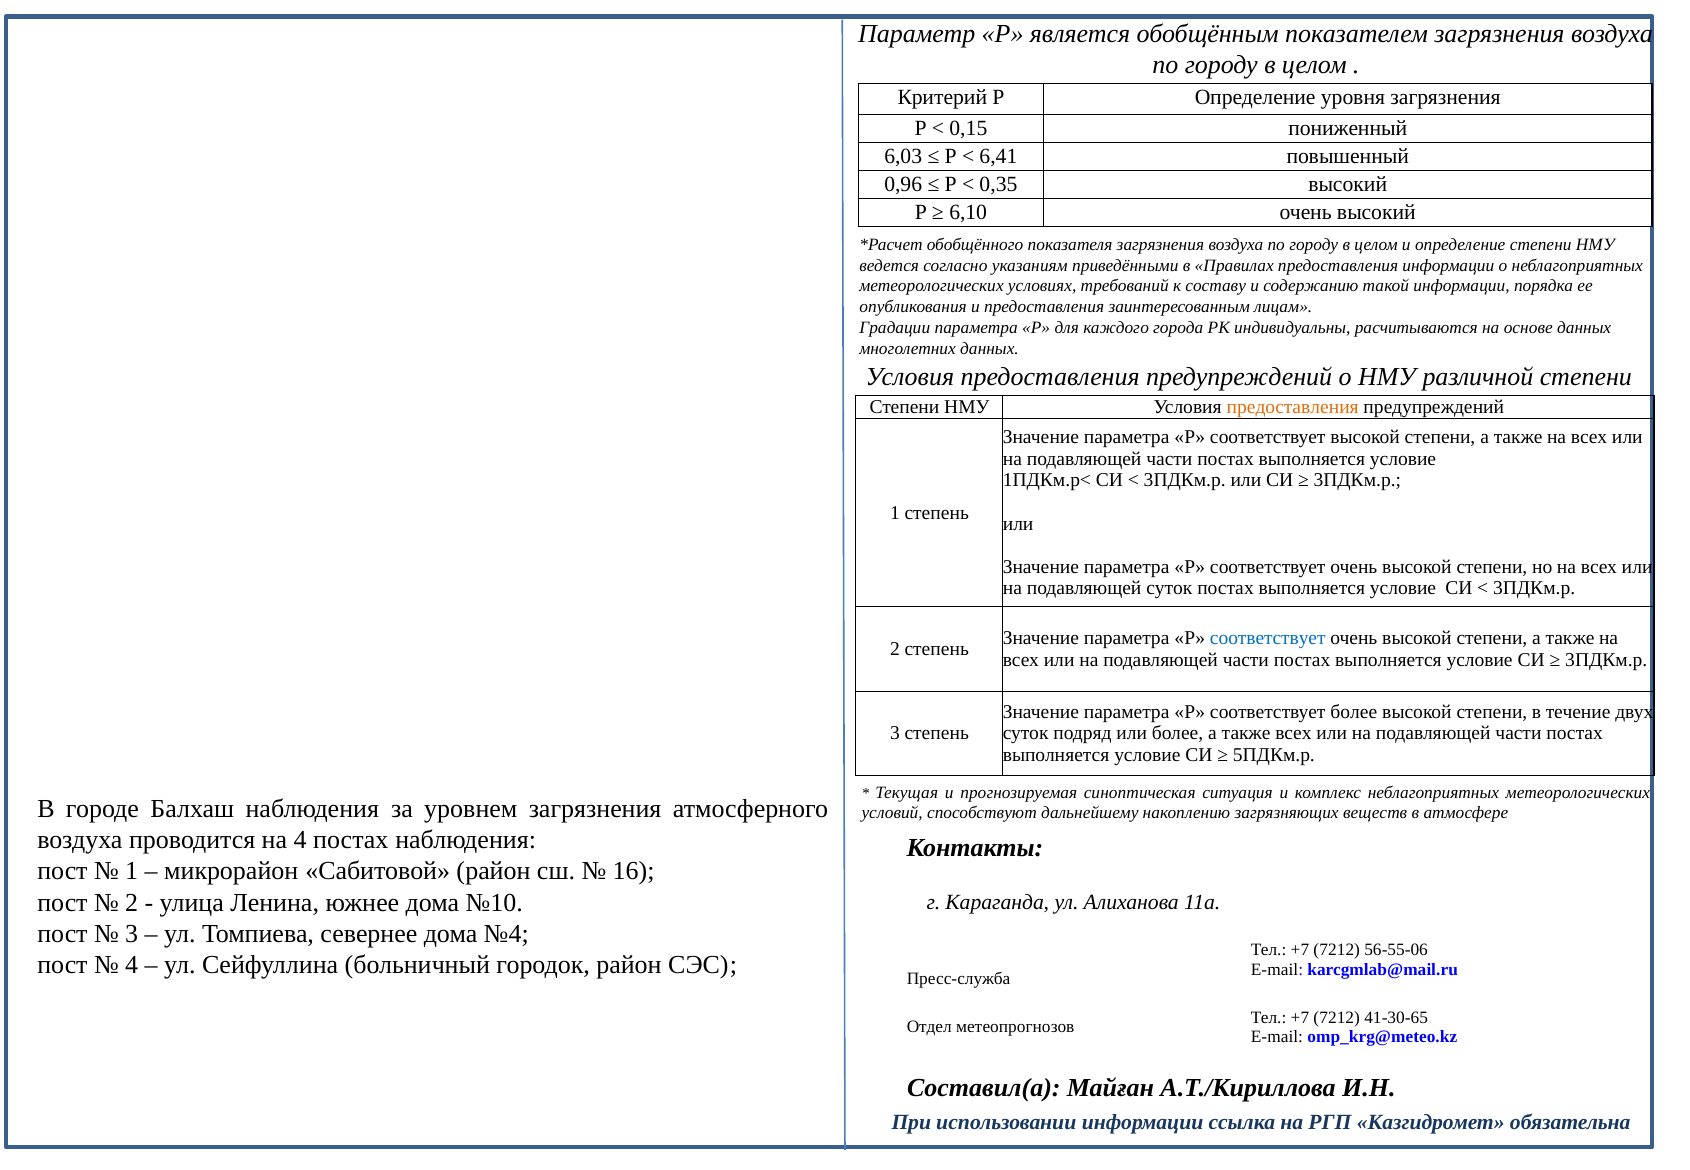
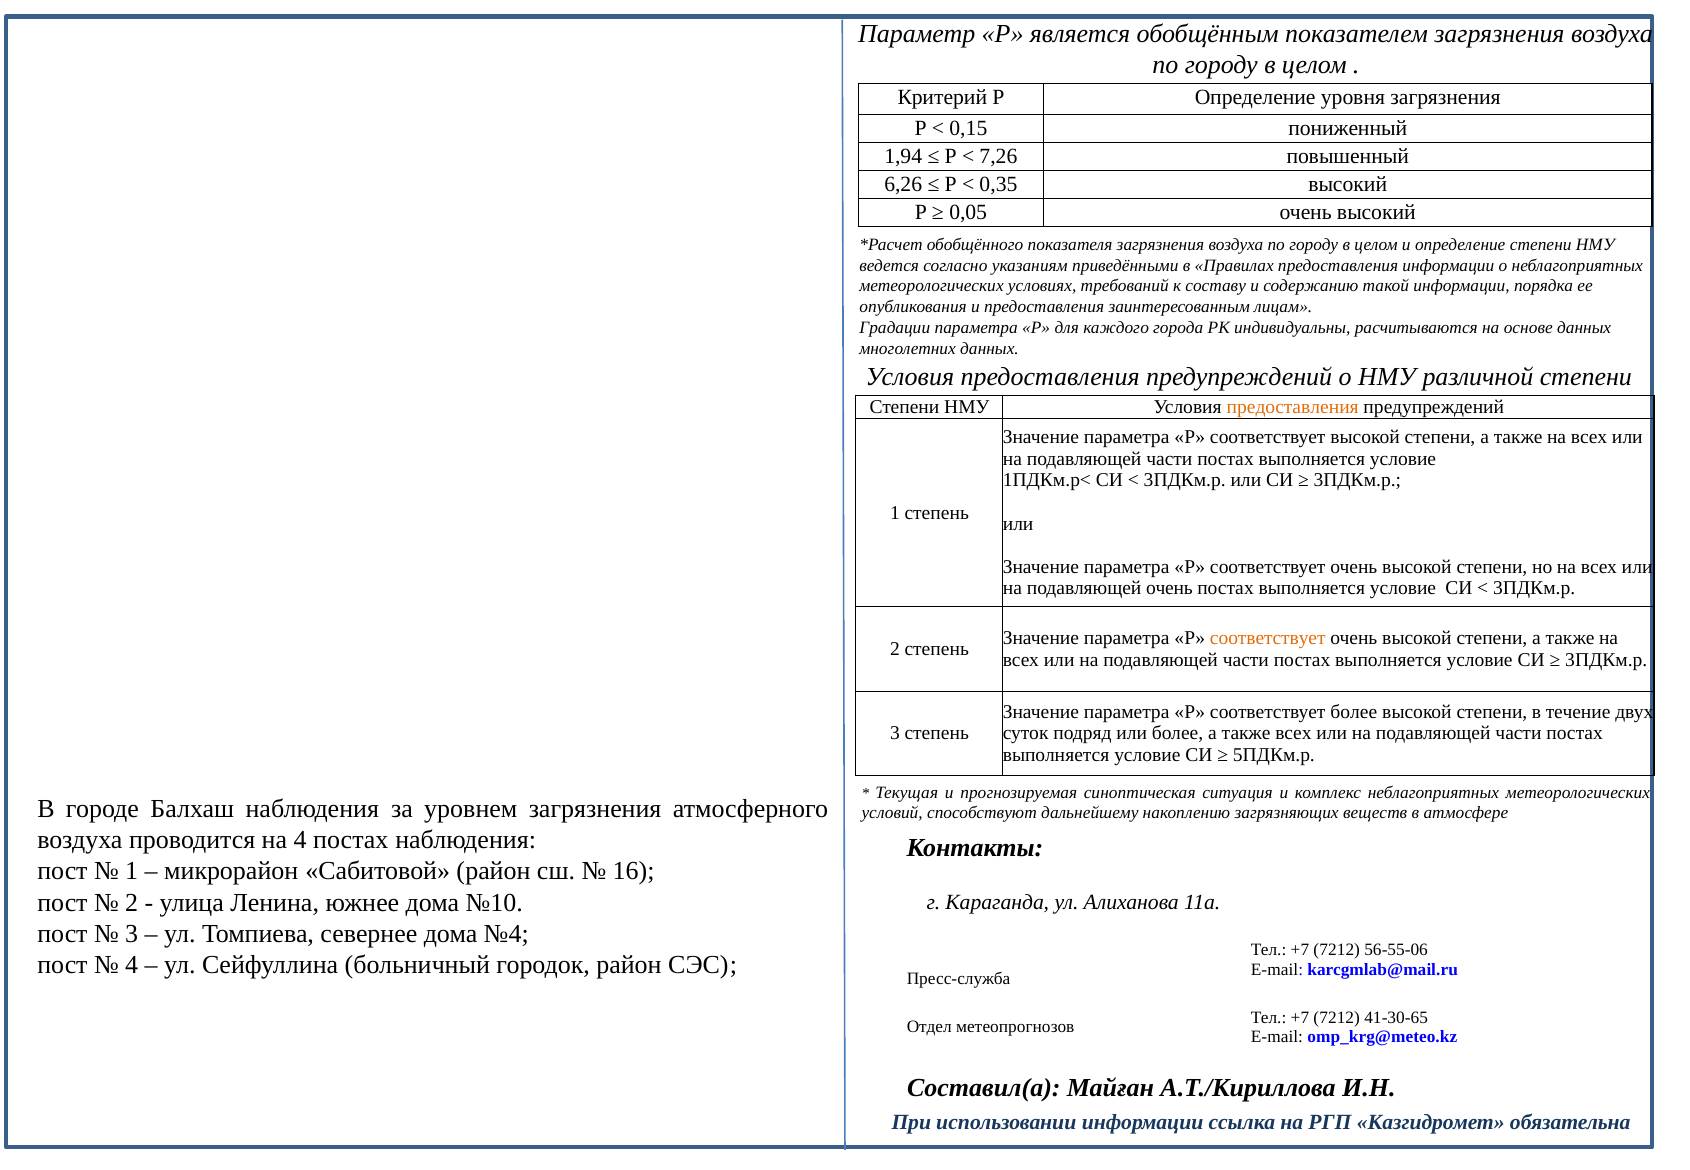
6,03: 6,03 -> 1,94
6,41: 6,41 -> 7,26
0,96: 0,96 -> 6,26
6,10: 6,10 -> 0,05
подавляющей суток: суток -> очень
соответствует at (1268, 638) colour: blue -> orange
